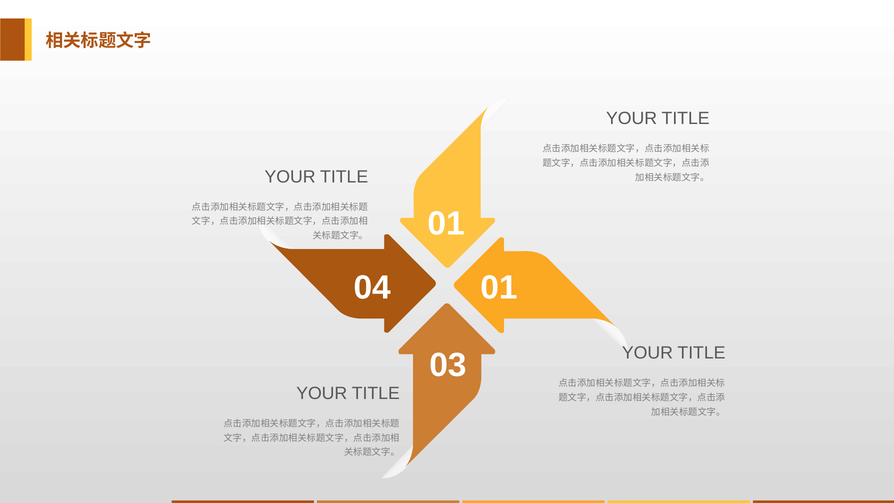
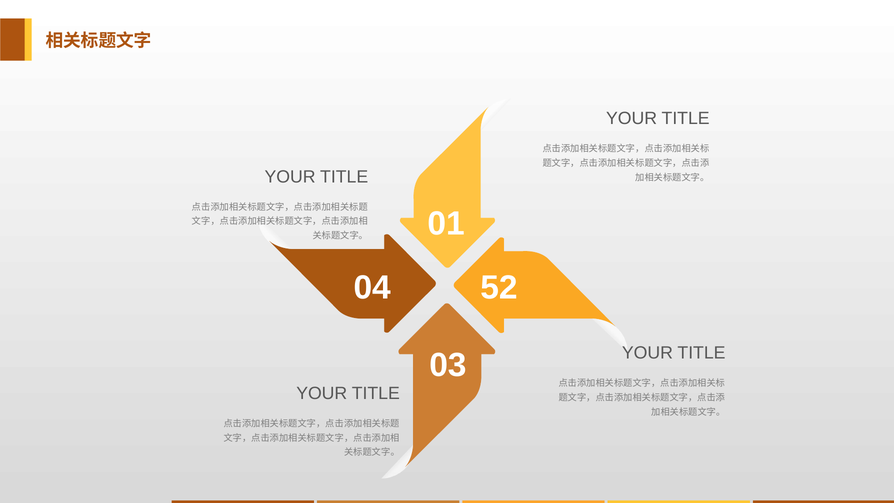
04 01: 01 -> 52
